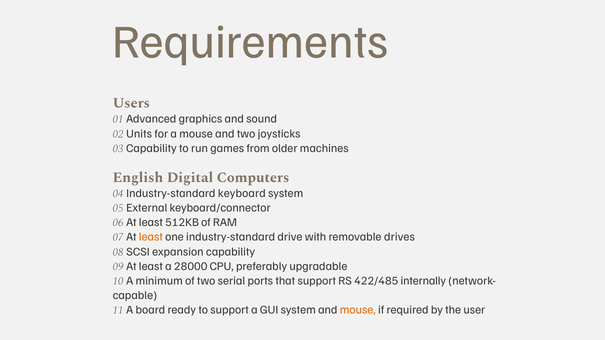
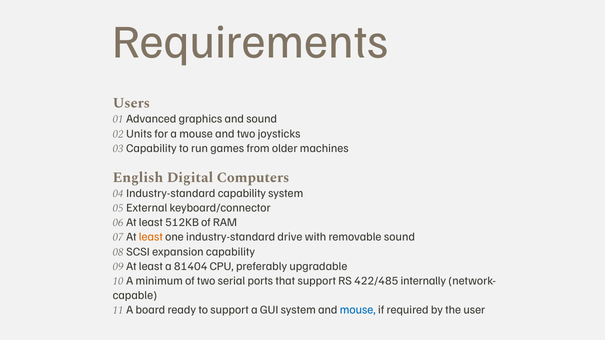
Industry-standard keyboard: keyboard -> capability
removable drives: drives -> sound
28000: 28000 -> 81404
mouse at (358, 310) colour: orange -> blue
